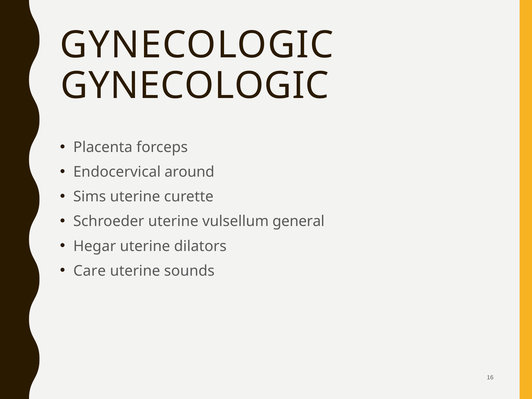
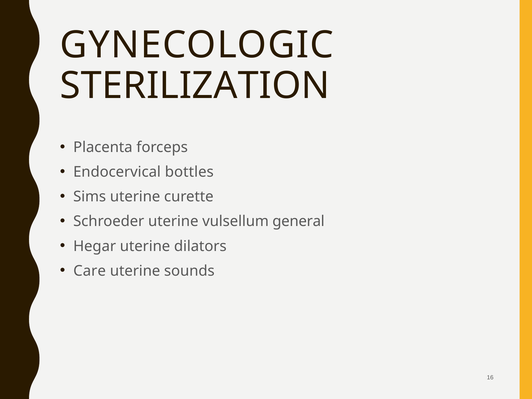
GYNECOLOGIC at (195, 86): GYNECOLOGIC -> STERILIZATION
around: around -> bottles
